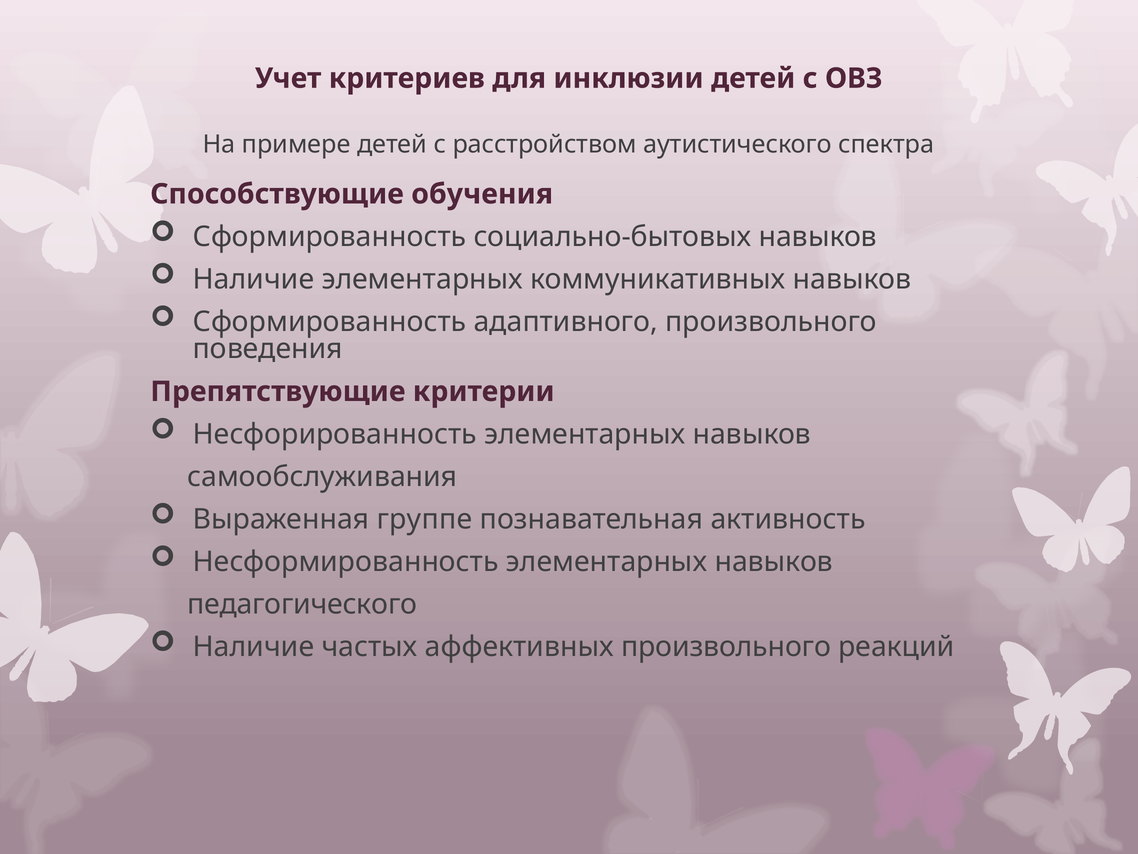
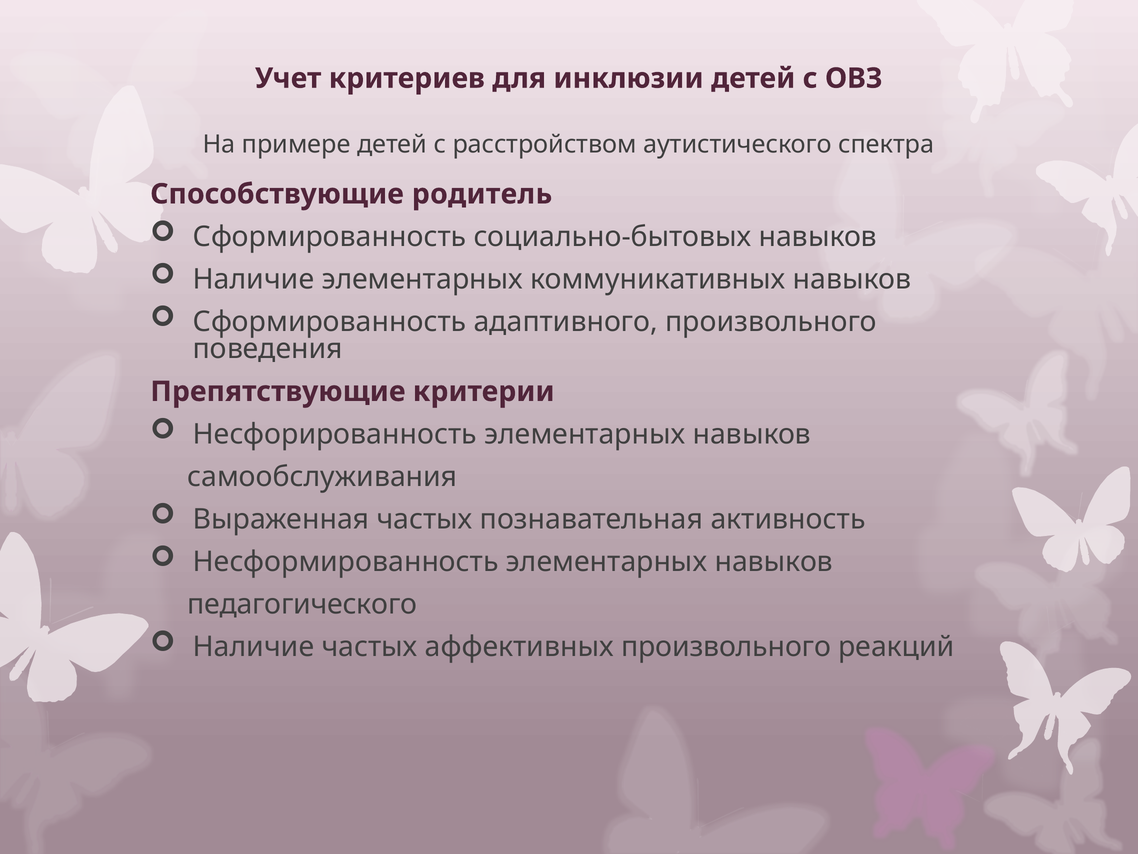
обучения: обучения -> родитель
Выраженная группе: группе -> частых
